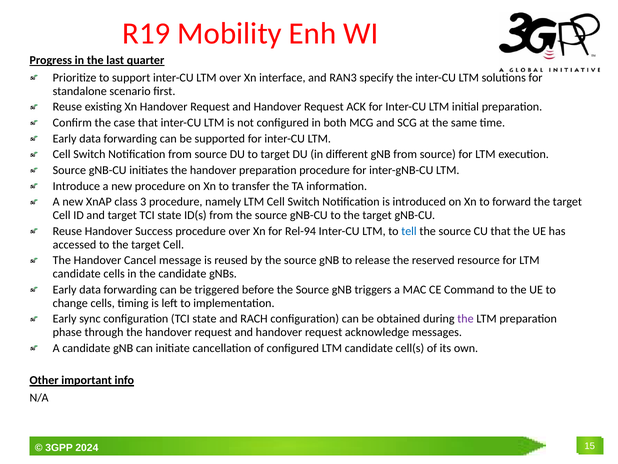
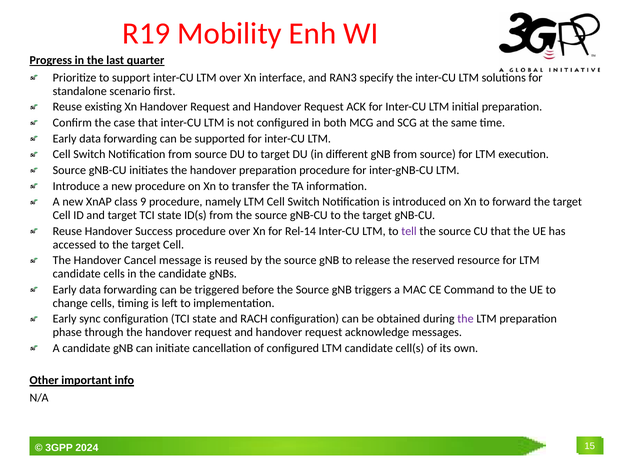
3: 3 -> 9
Rel-94: Rel-94 -> Rel-14
tell colour: blue -> purple
